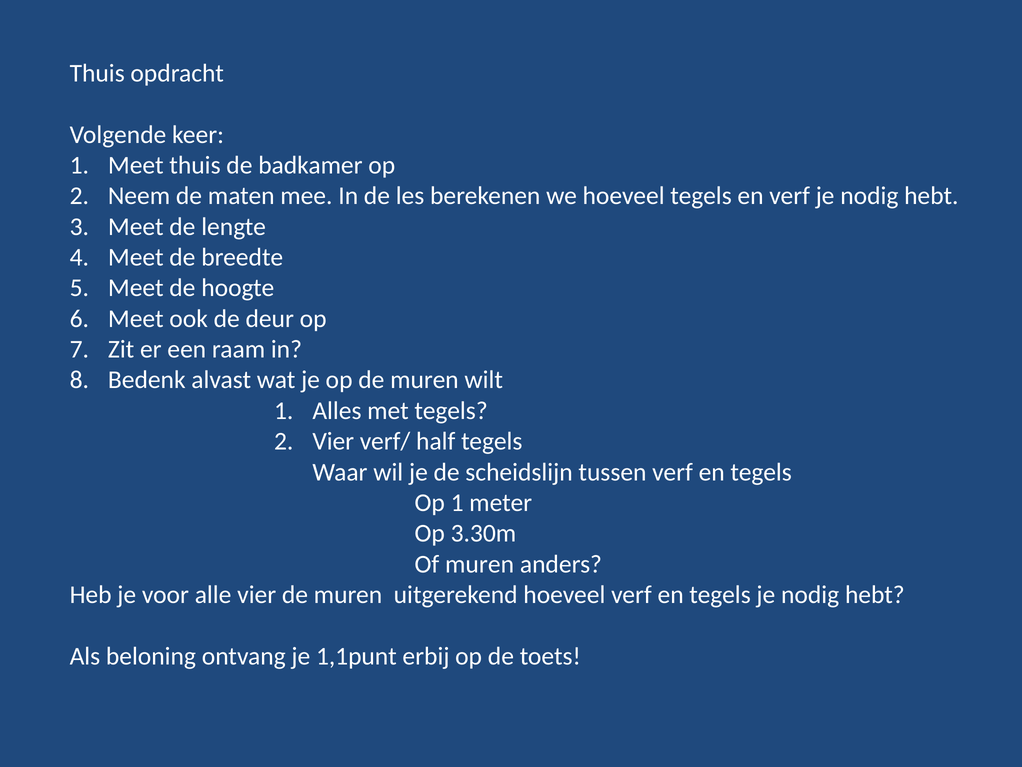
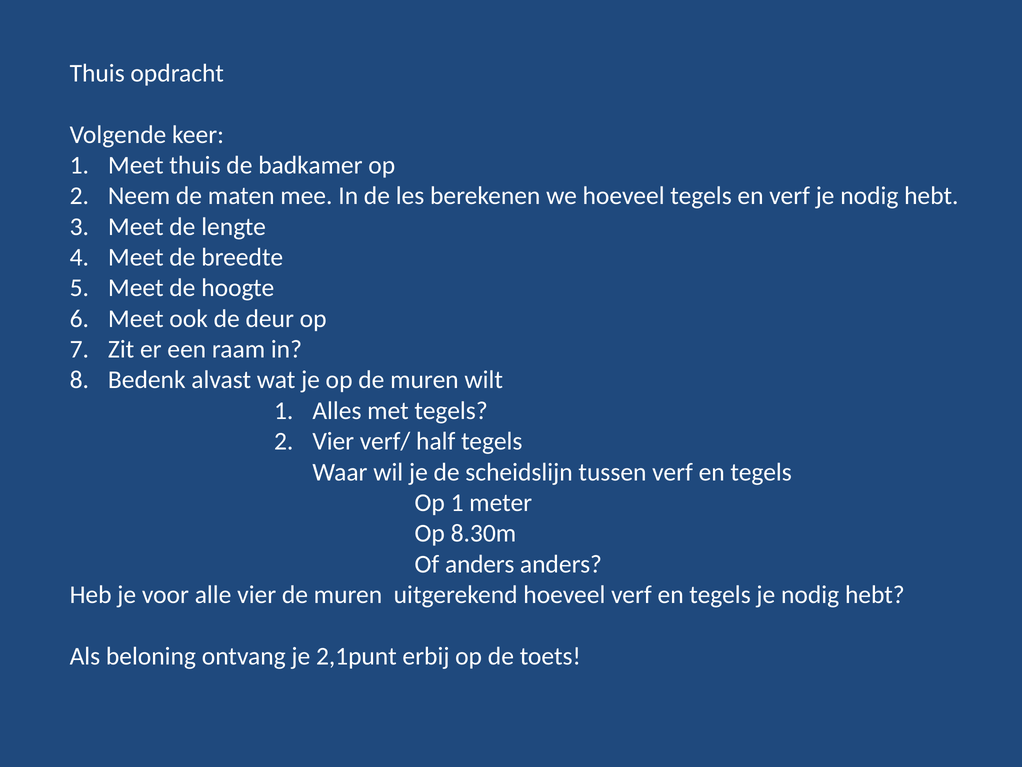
3.30m: 3.30m -> 8.30m
Of muren: muren -> anders
1,1punt: 1,1punt -> 2,1punt
